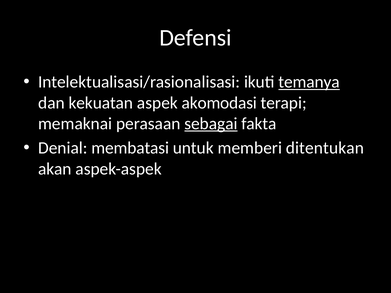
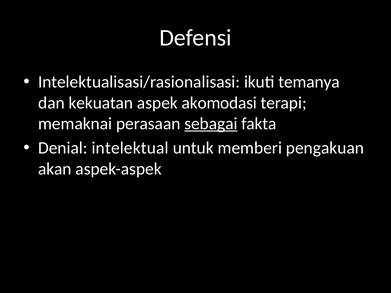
temanya underline: present -> none
membatasi: membatasi -> intelektual
ditentukan: ditentukan -> pengakuan
